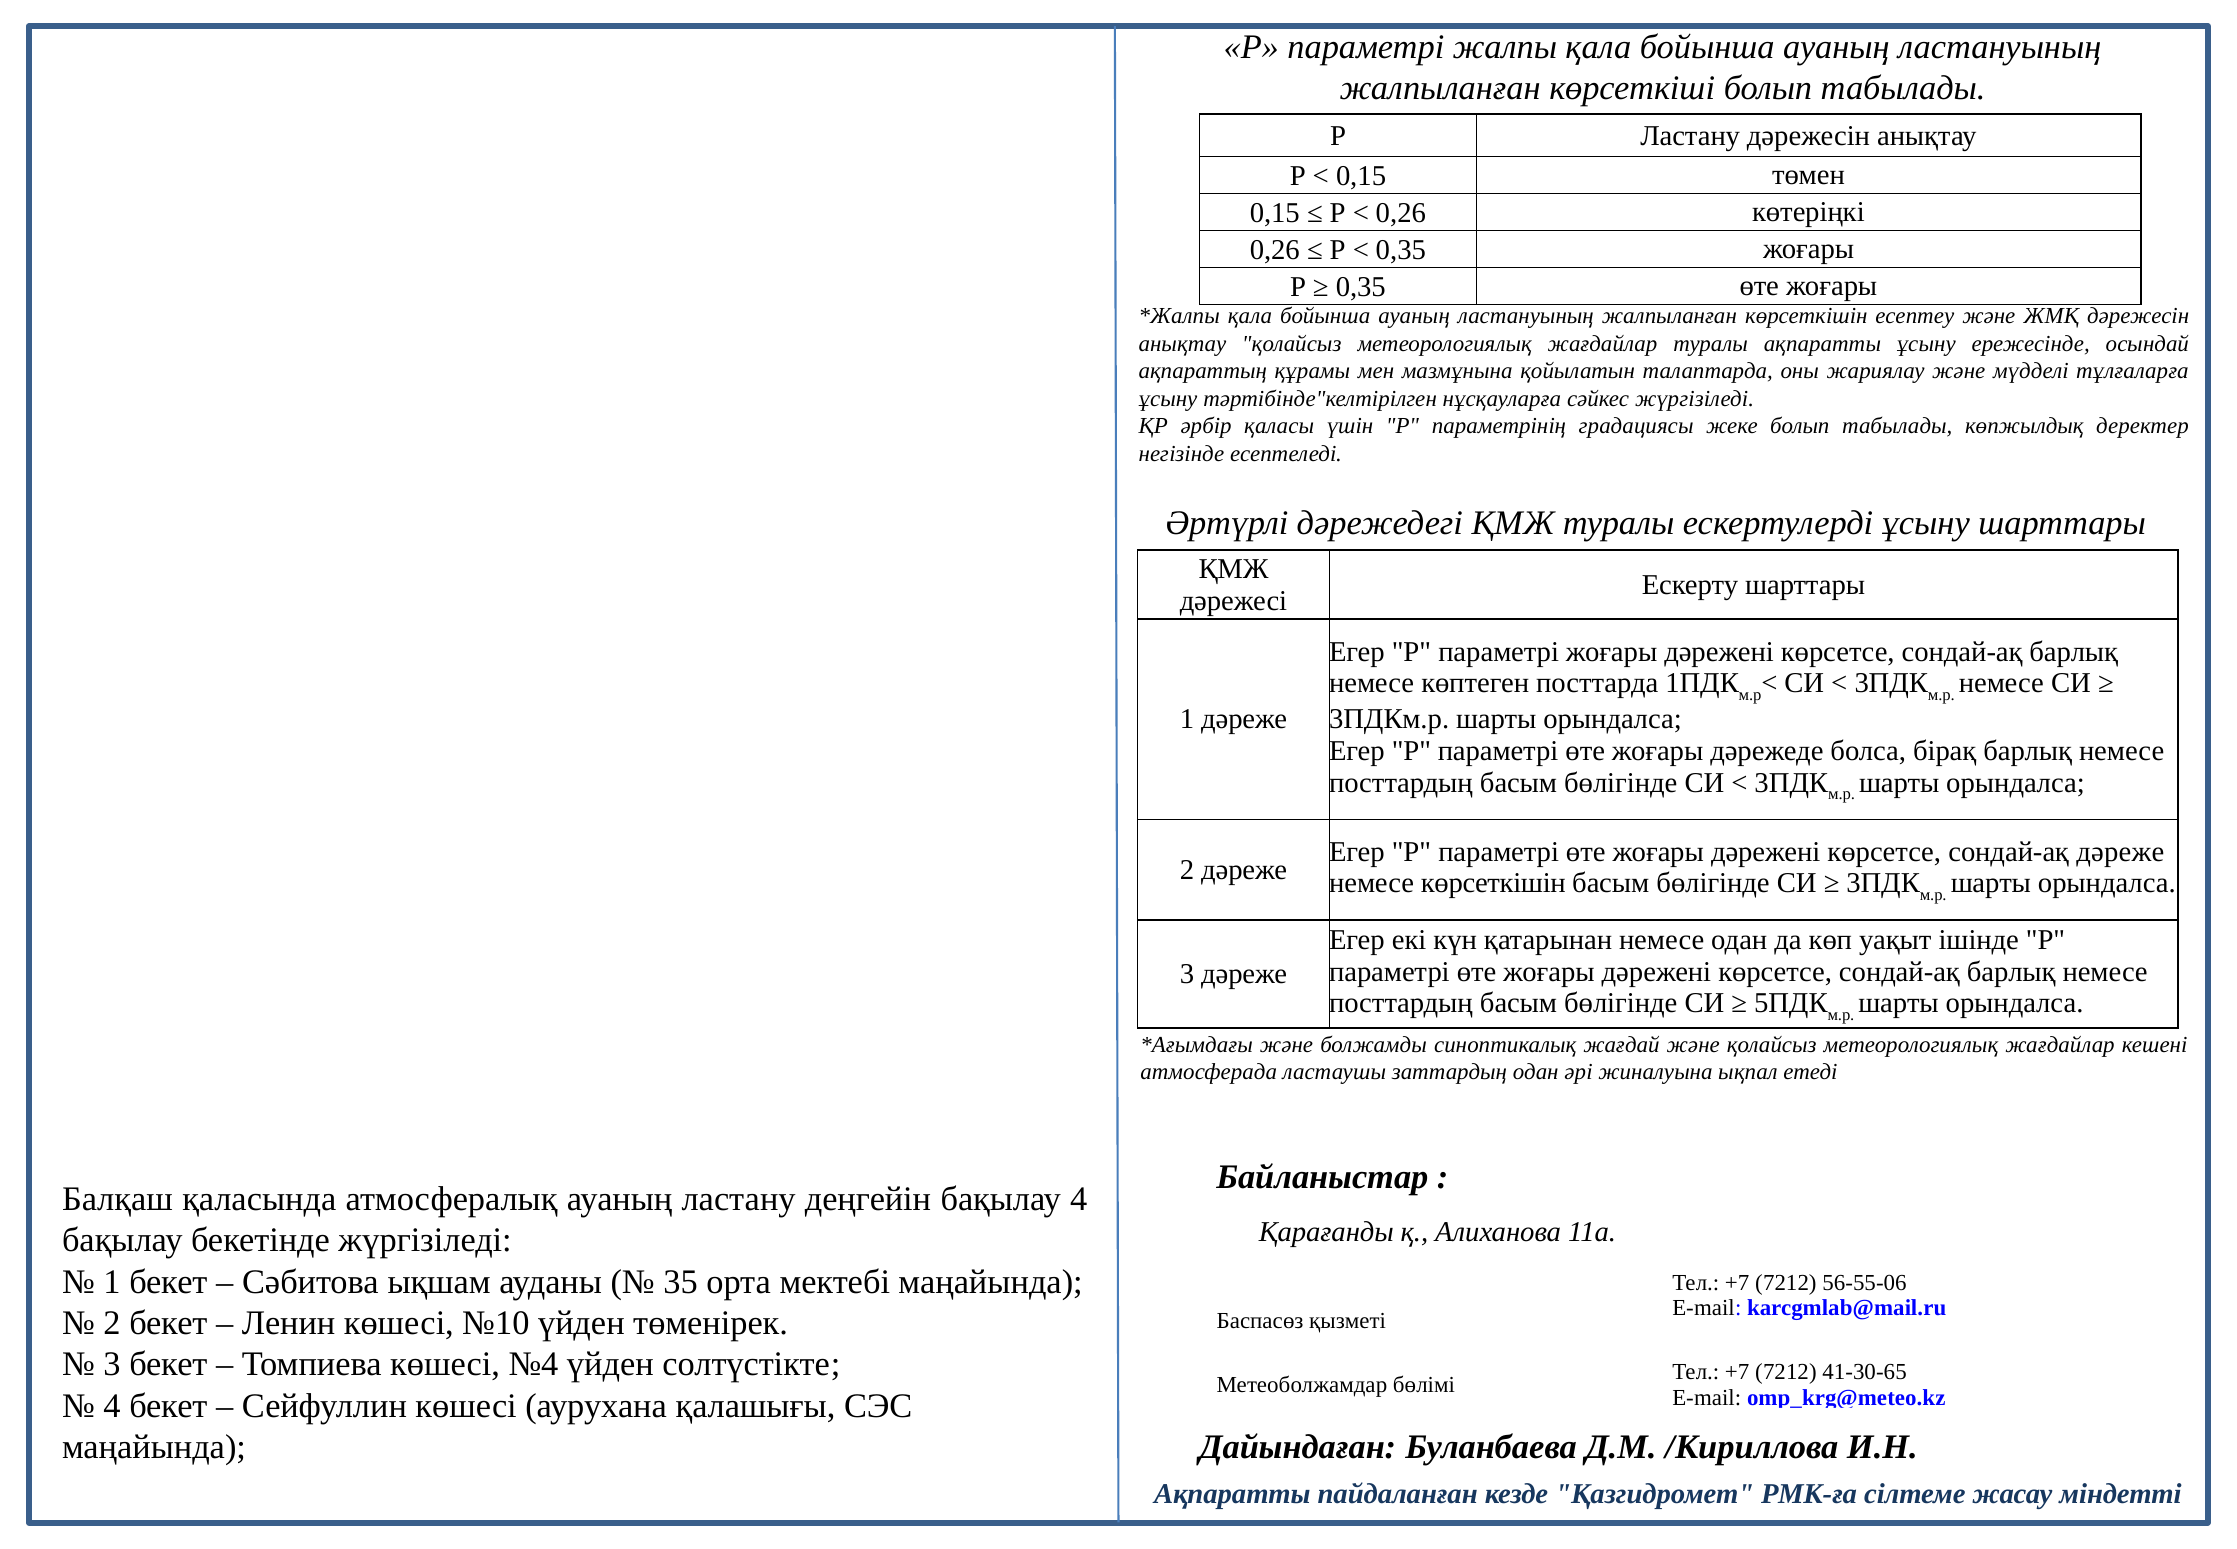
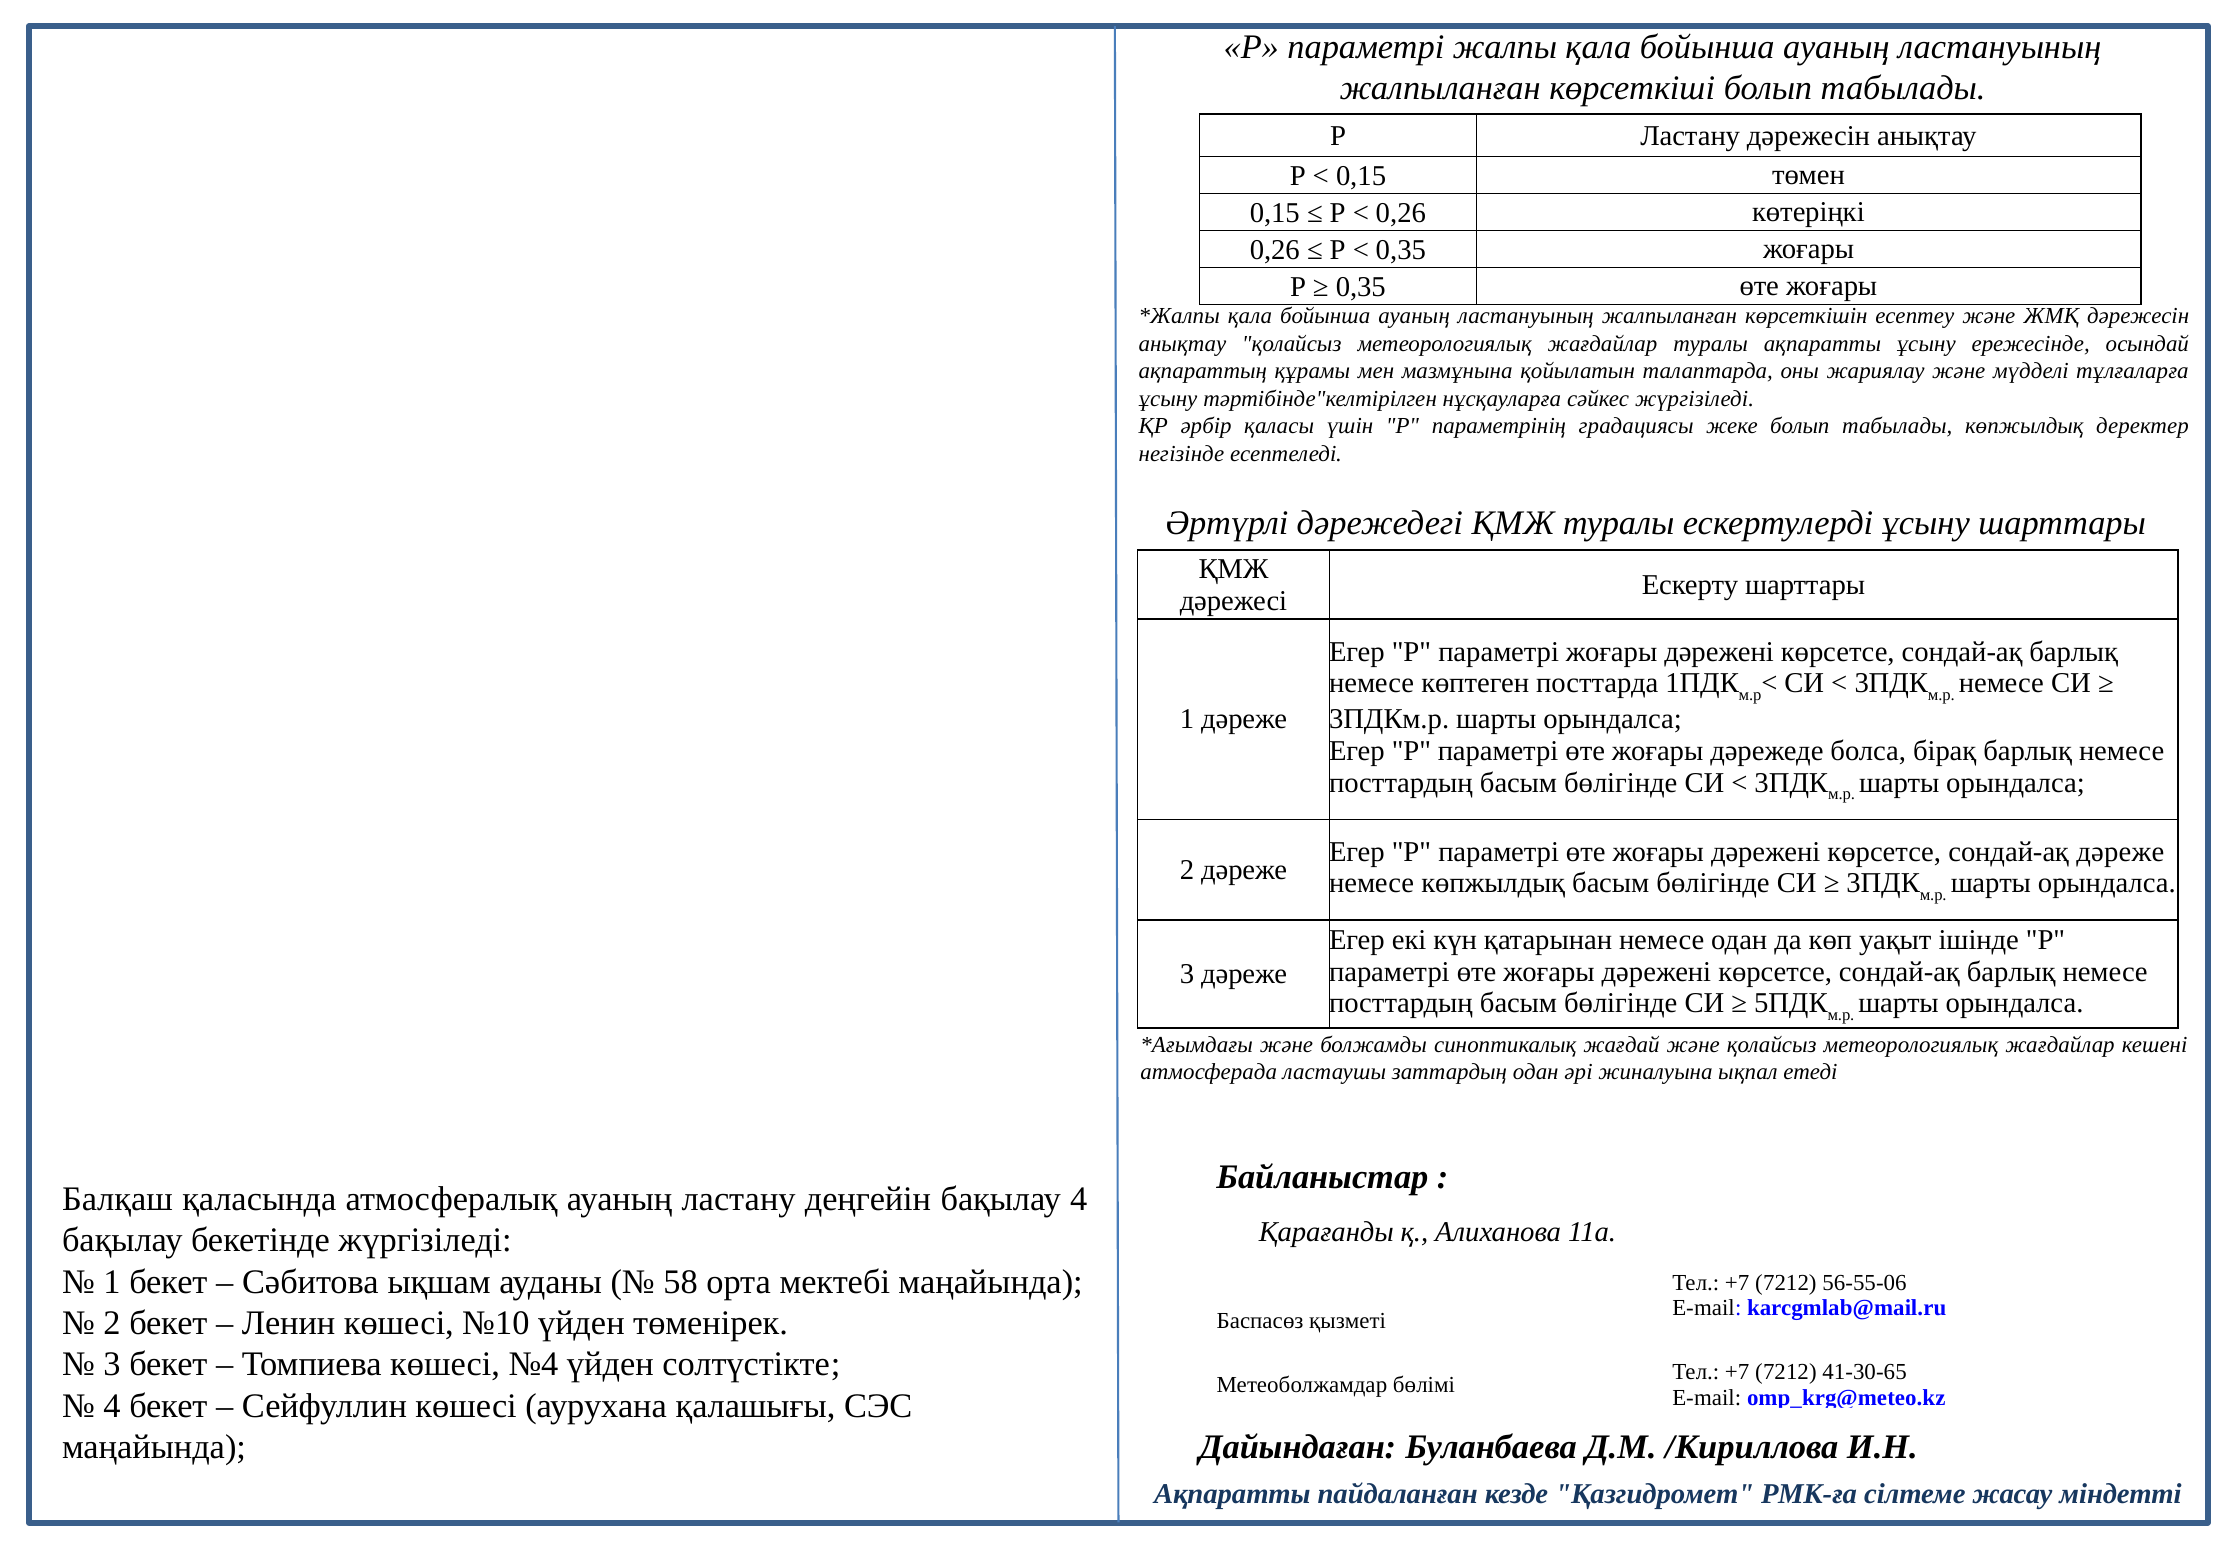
немесе көрсеткішін: көрсеткішін -> көпжылдық
35: 35 -> 58
